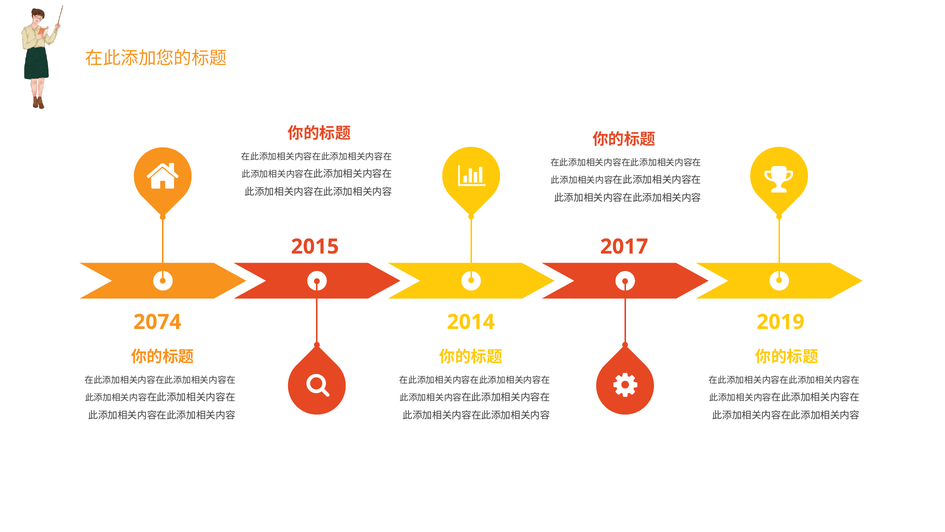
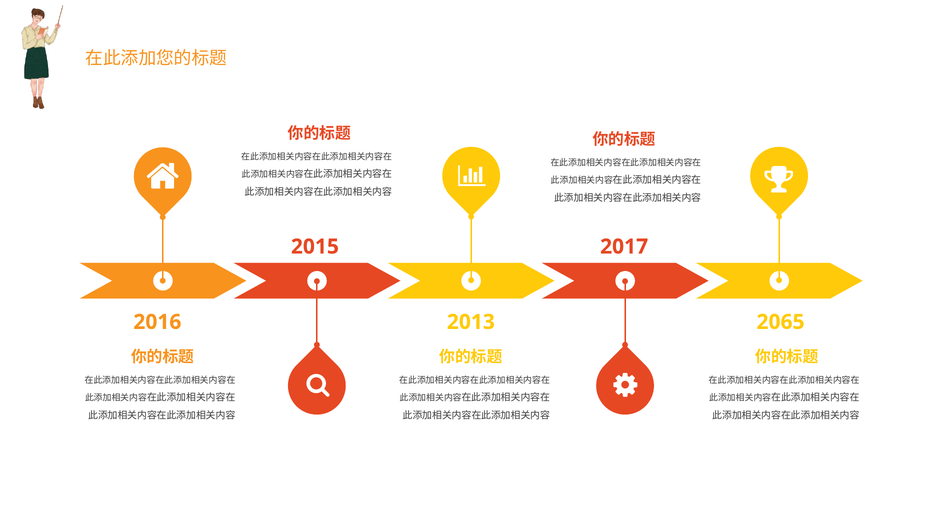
2074: 2074 -> 2016
2014: 2014 -> 2013
2019: 2019 -> 2065
